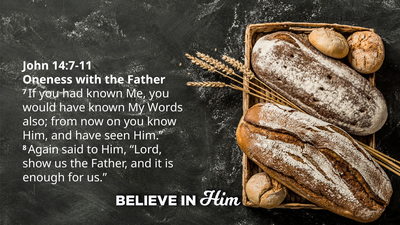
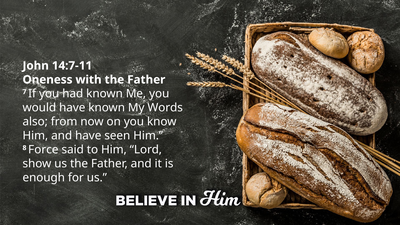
Again: Again -> Force
